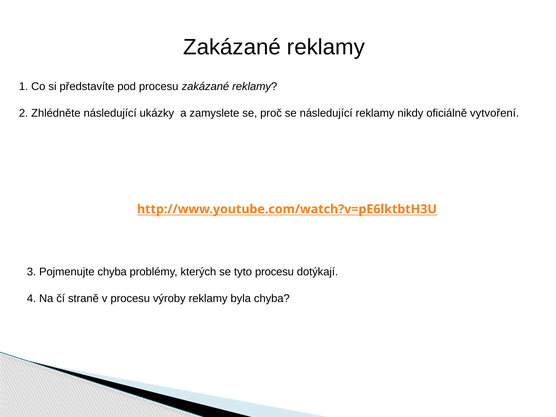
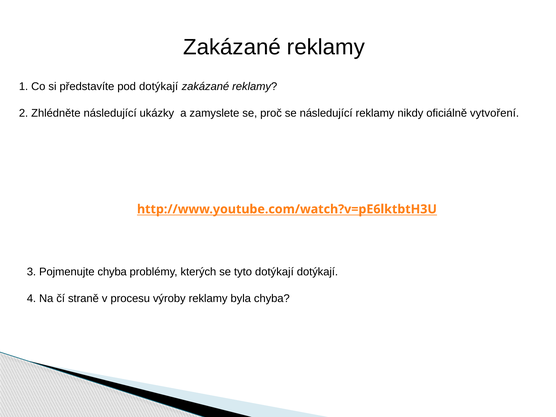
pod procesu: procesu -> dotýkají
tyto procesu: procesu -> dotýkají
